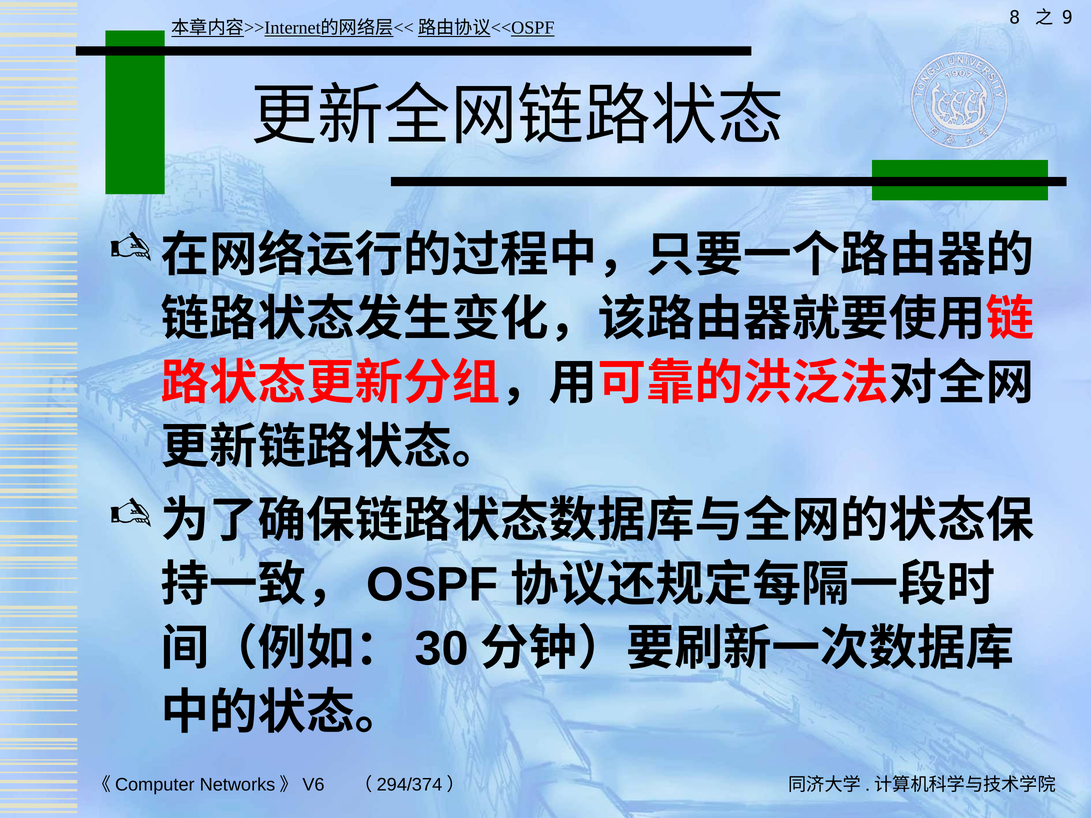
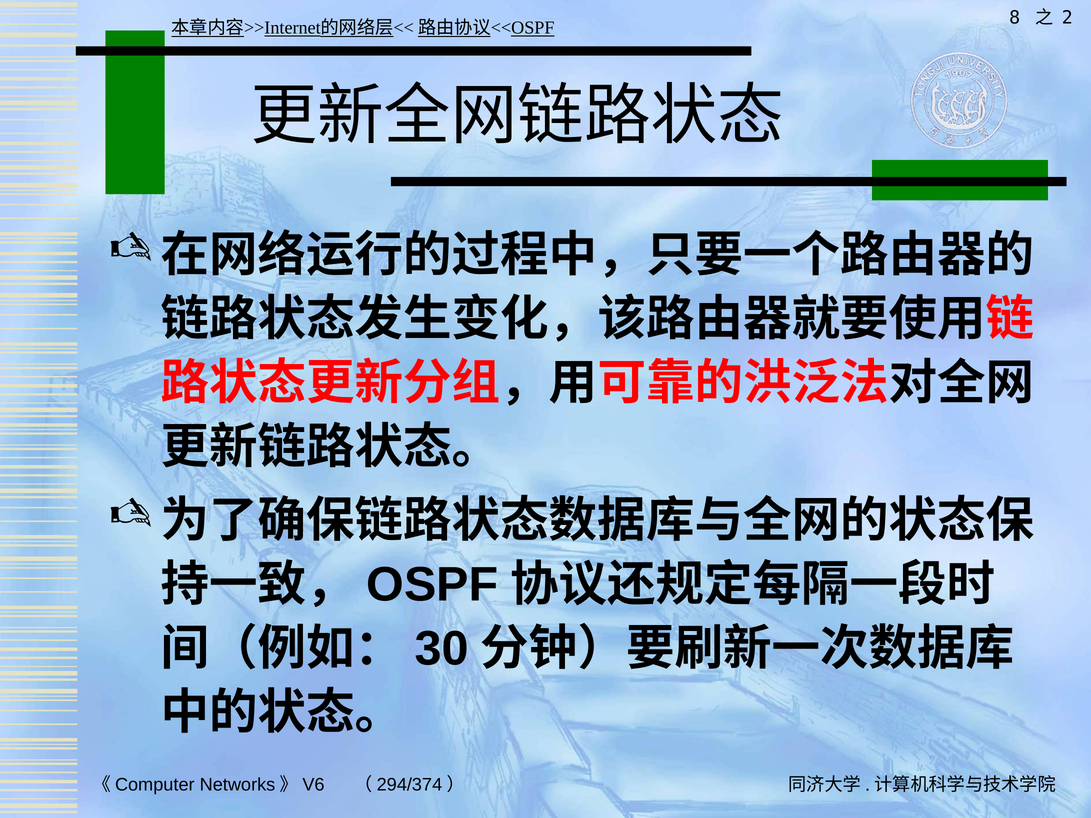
9: 9 -> 2
